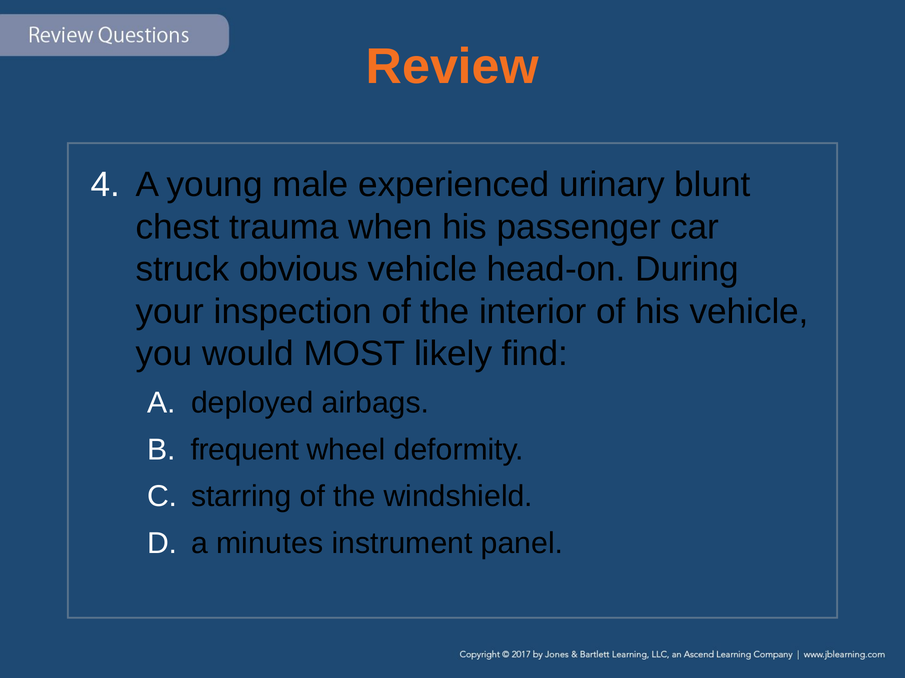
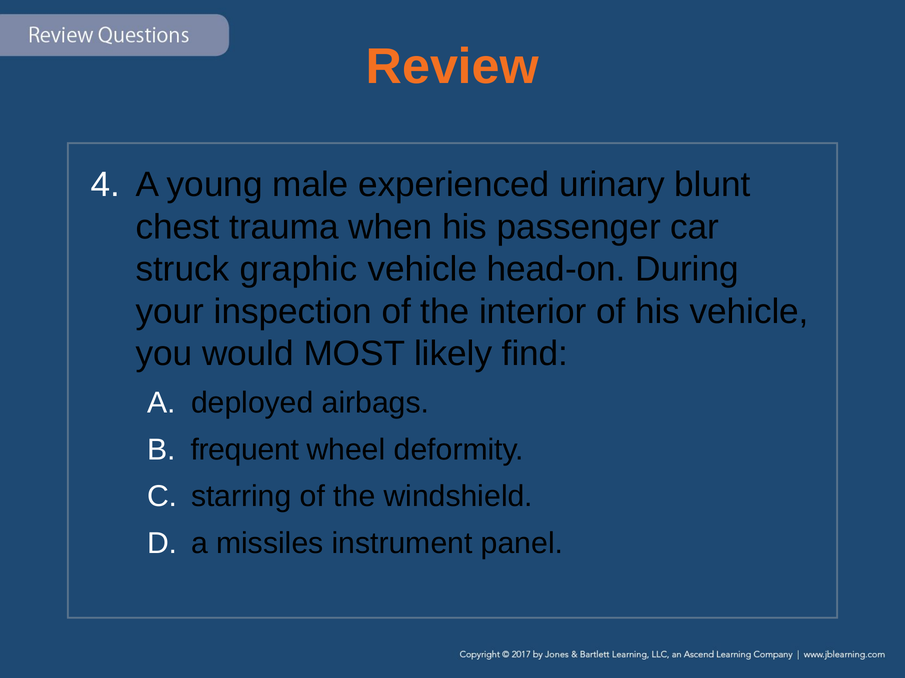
obvious: obvious -> graphic
minutes: minutes -> missiles
